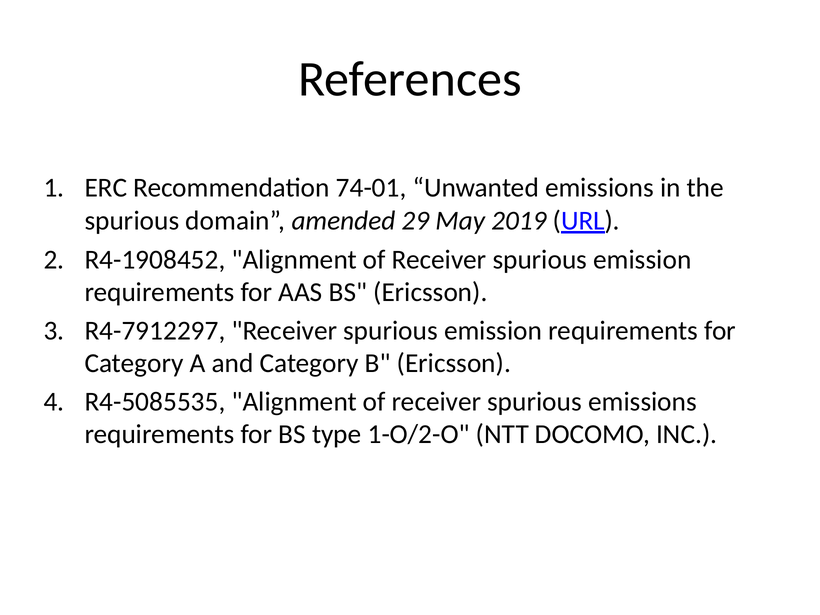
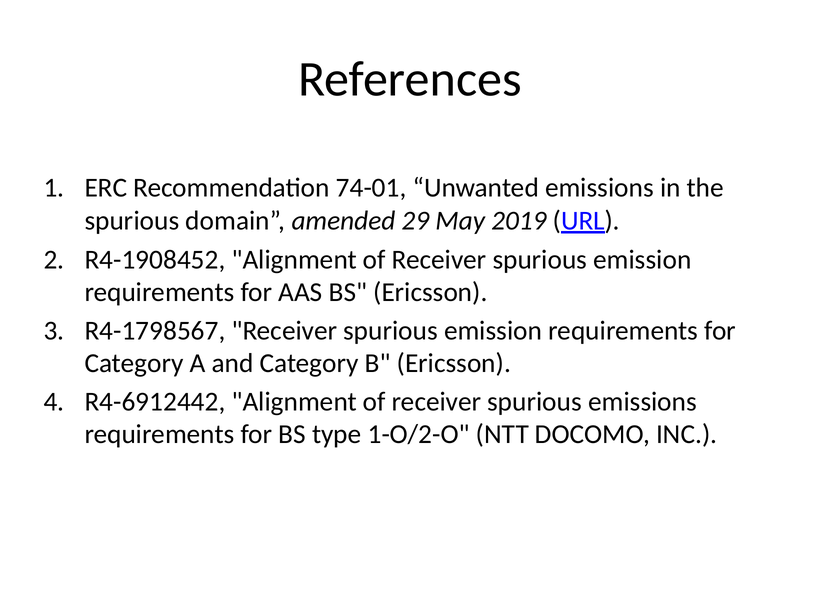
R4-7912297: R4-7912297 -> R4-1798567
R4-5085535: R4-5085535 -> R4-6912442
